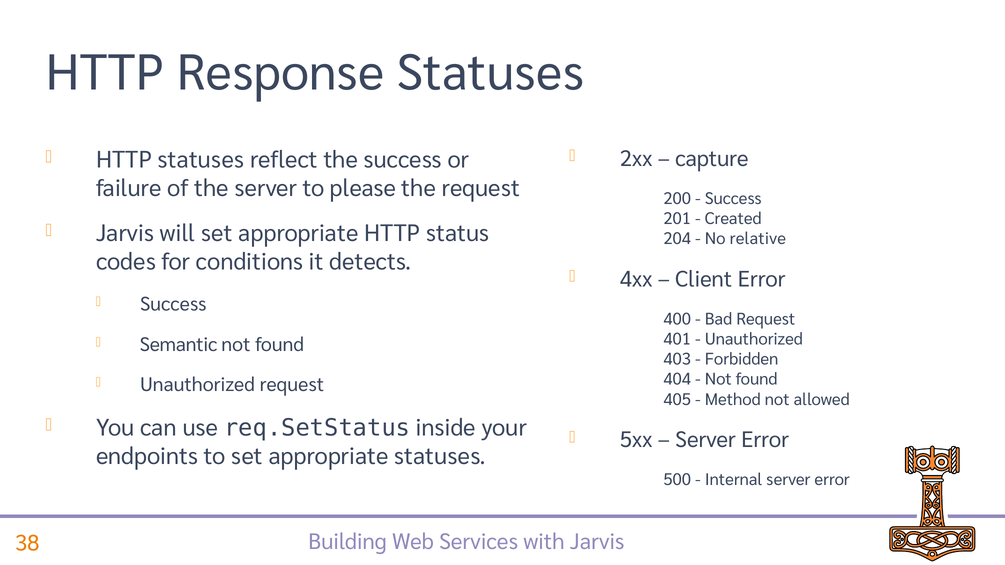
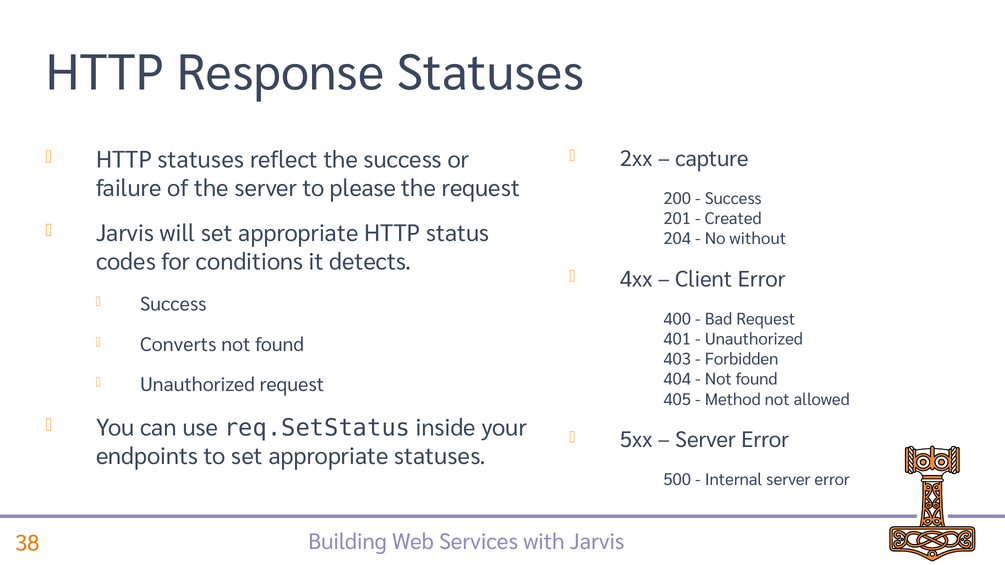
relative: relative -> without
Semantic: Semantic -> Converts
